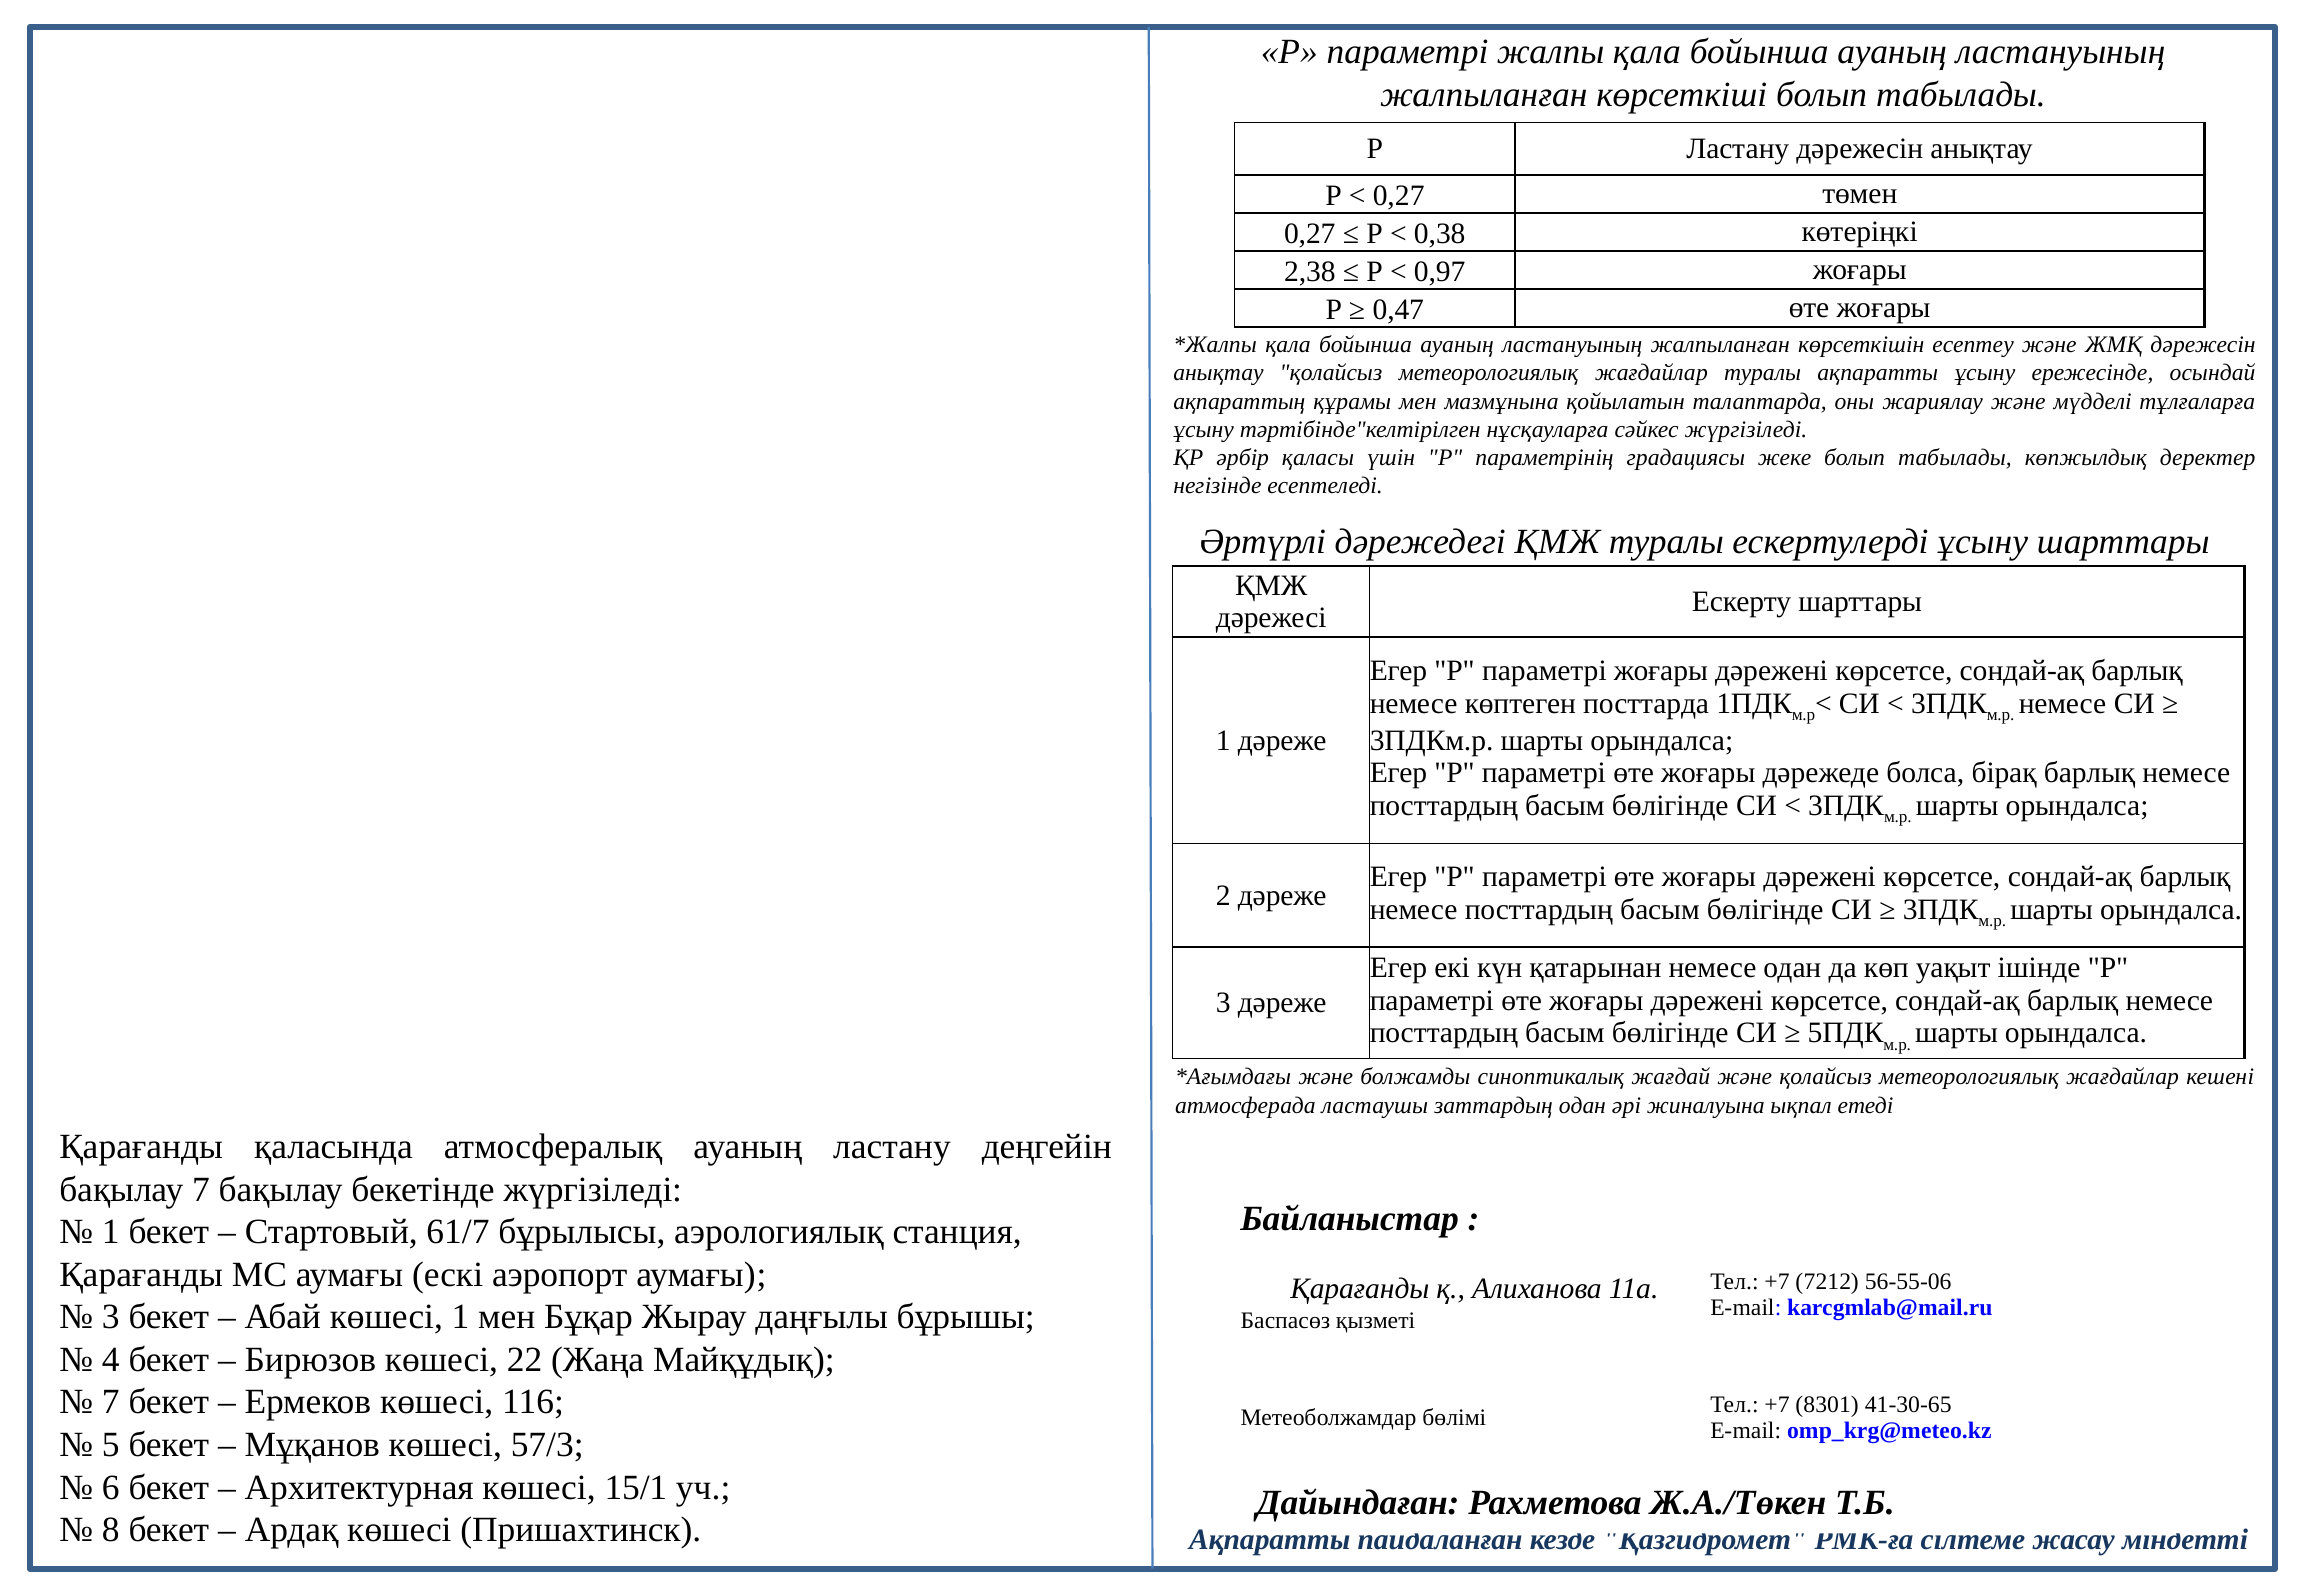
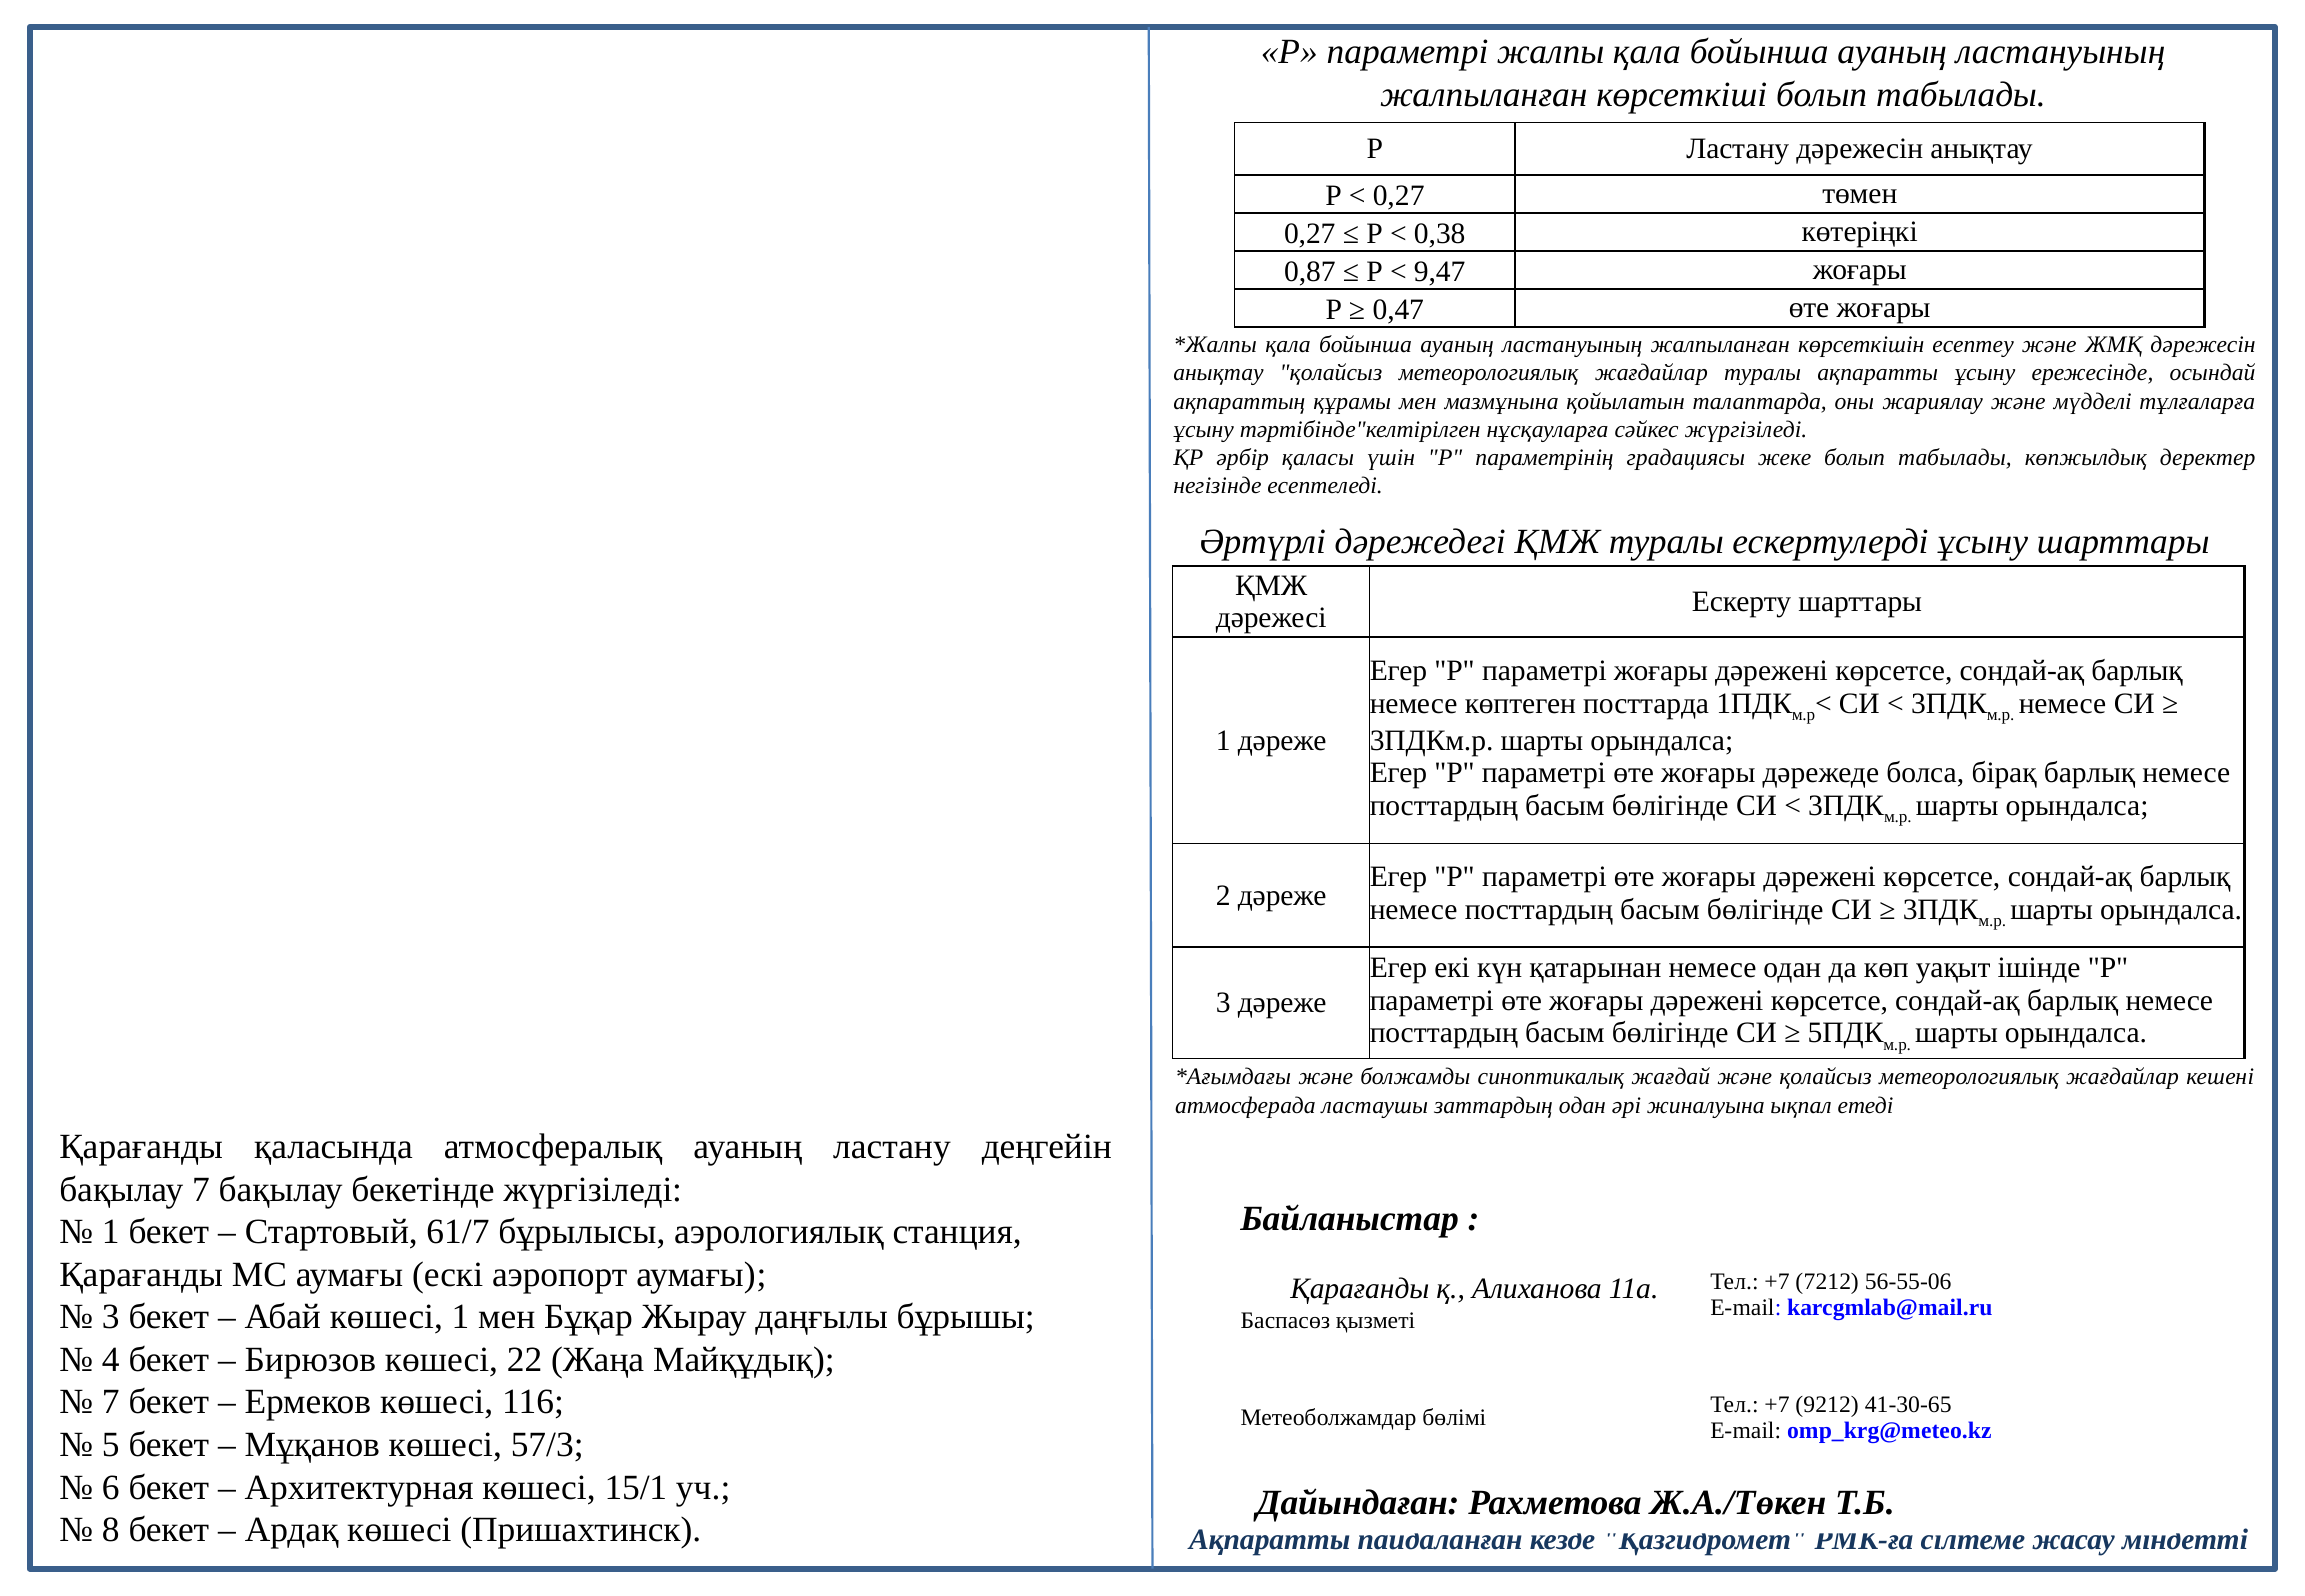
2,38: 2,38 -> 0,87
0,97: 0,97 -> 9,47
8301: 8301 -> 9212
